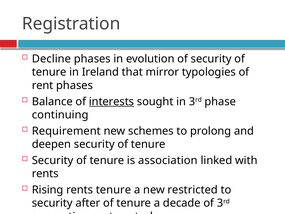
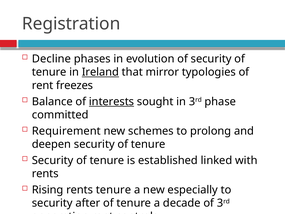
Ireland underline: none -> present
rent phases: phases -> freezes
continuing: continuing -> committed
association: association -> established
restricted: restricted -> especially
